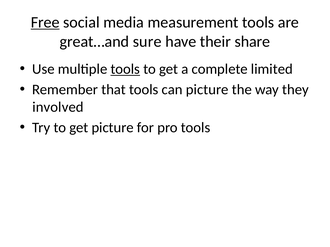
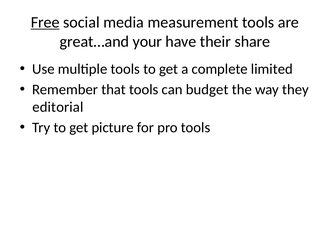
sure: sure -> your
tools at (125, 69) underline: present -> none
can picture: picture -> budget
involved: involved -> editorial
